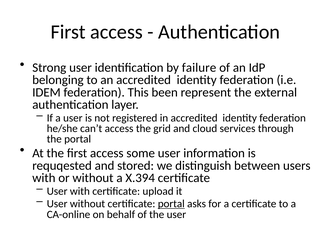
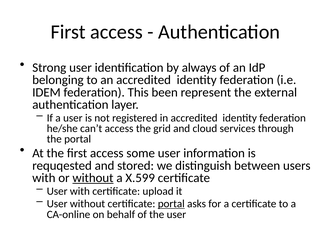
failure: failure -> always
without at (93, 178) underline: none -> present
X.394: X.394 -> X.599
